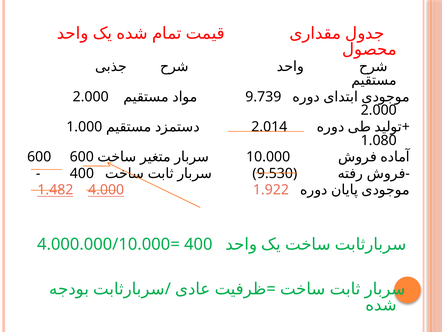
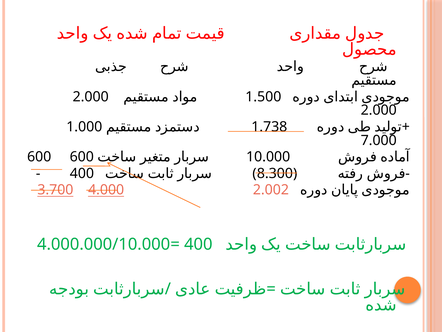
9.739: 9.739 -> 1.500
2.014: 2.014 -> 1.738
1.080: 1.080 -> 7.000
9.530: 9.530 -> 8.300
1.482: 1.482 -> 3.700
1.922: 1.922 -> 2.002
